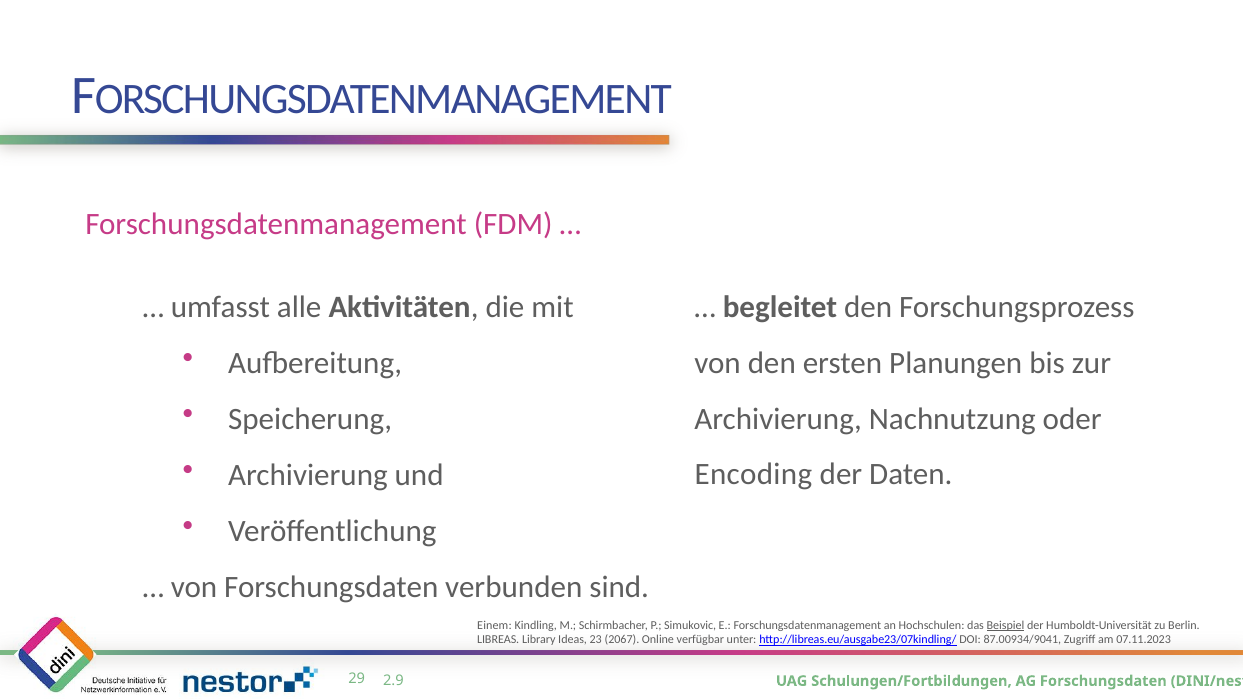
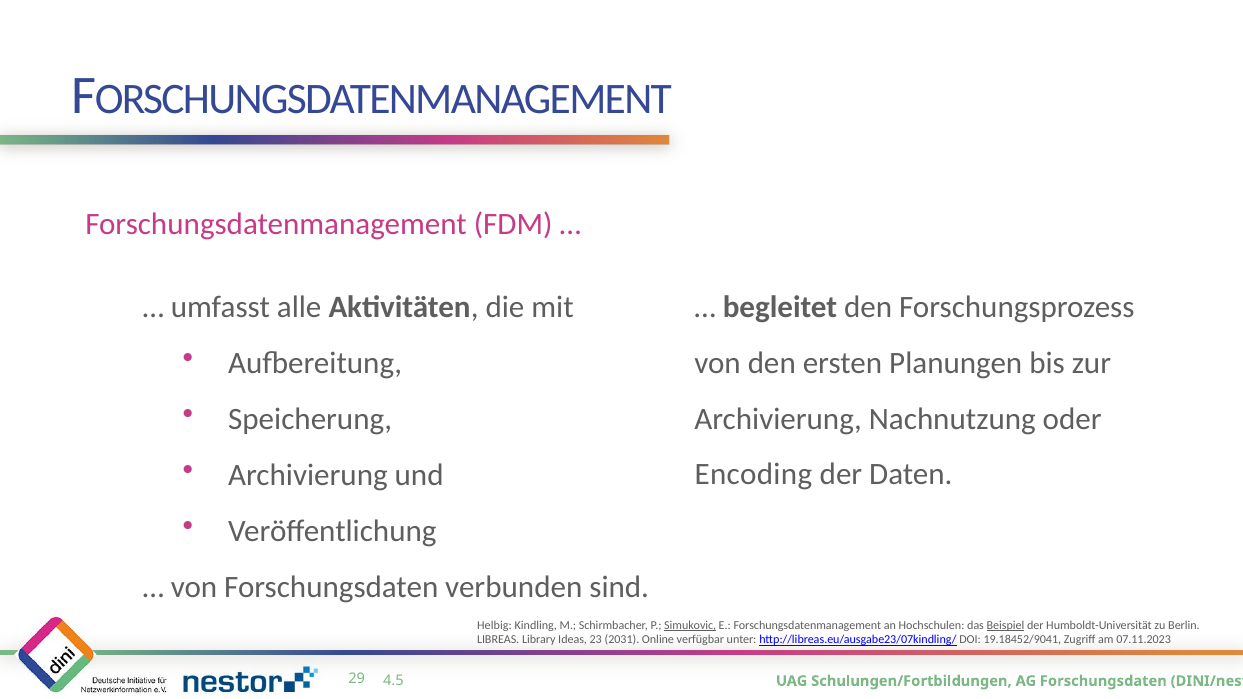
Einem: Einem -> Helbig
Simukovic underline: none -> present
2067: 2067 -> 2031
87.00934/9041: 87.00934/9041 -> 19.18452/9041
2.9: 2.9 -> 4.5
